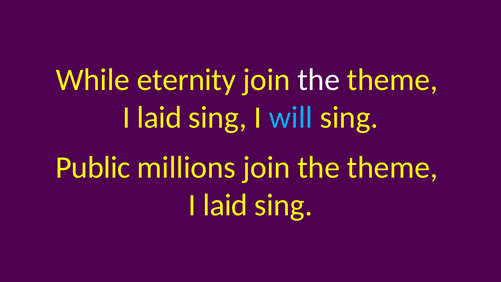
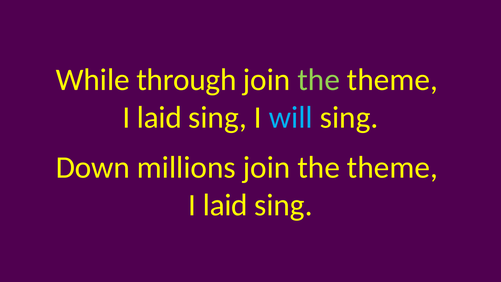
eternity: eternity -> through
the at (319, 80) colour: white -> light green
Public: Public -> Down
